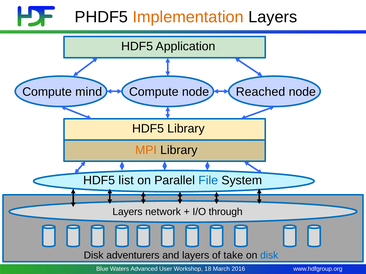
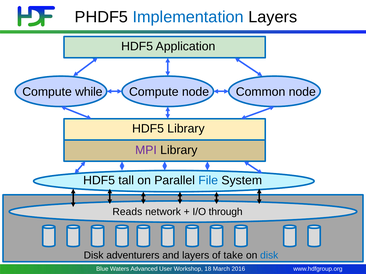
Implementation colour: orange -> blue
mind: mind -> while
Reached: Reached -> Common
MPI colour: orange -> purple
list: list -> tall
Layers at (127, 212): Layers -> Reads
